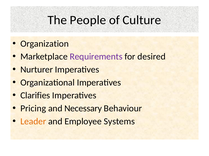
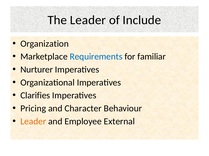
The People: People -> Leader
Culture: Culture -> Include
Requirements colour: purple -> blue
desired: desired -> familiar
Necessary: Necessary -> Character
Systems: Systems -> External
